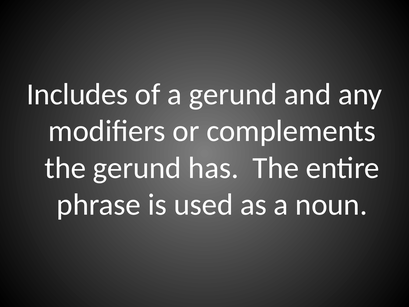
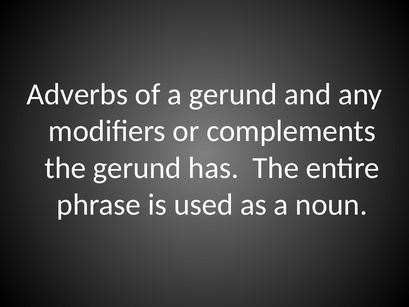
Includes: Includes -> Adverbs
